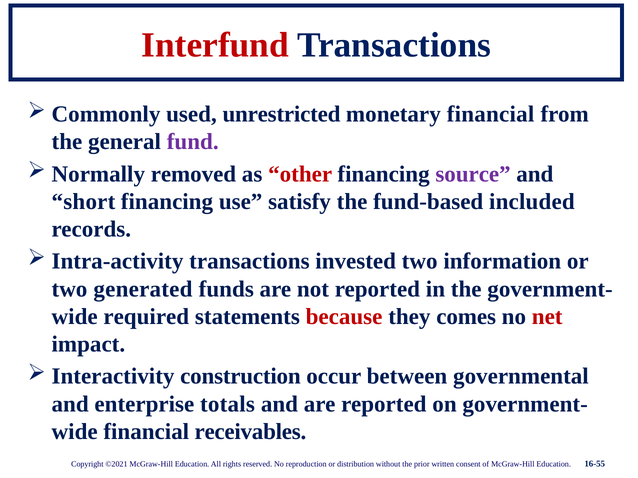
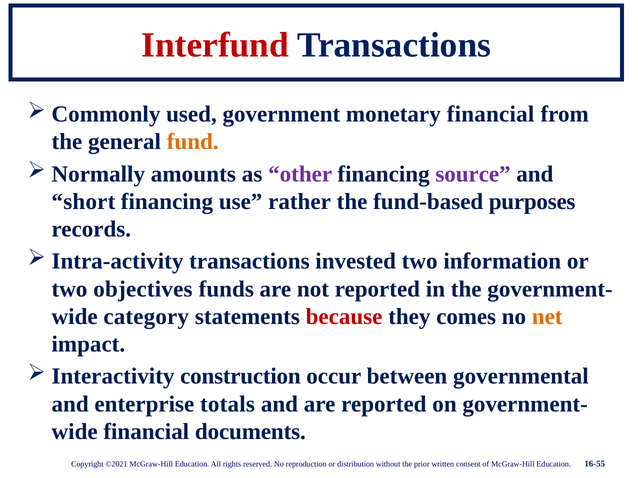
unrestricted: unrestricted -> government
fund colour: purple -> orange
removed: removed -> amounts
other colour: red -> purple
satisfy: satisfy -> rather
included: included -> purposes
generated: generated -> objectives
required: required -> category
net colour: red -> orange
receivables: receivables -> documents
